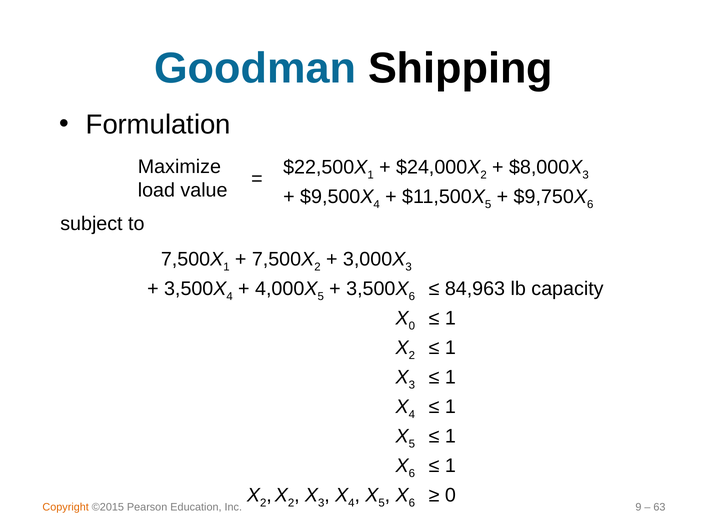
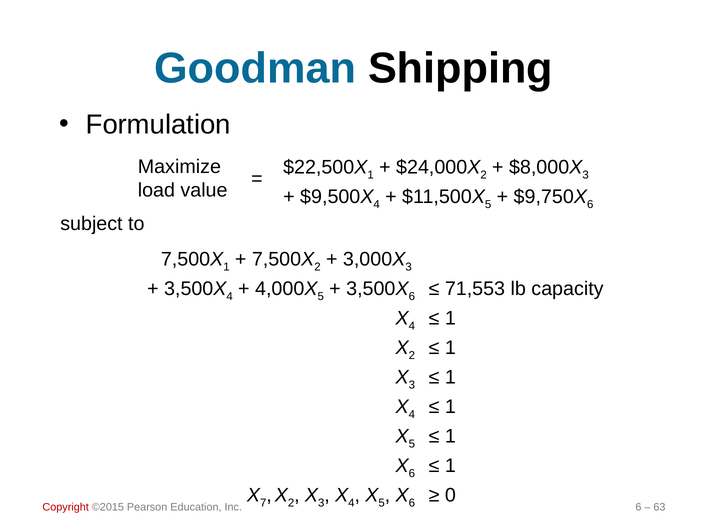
84,963: 84,963 -> 71,553
0 at (412, 326): 0 -> 4
2 at (263, 503): 2 -> 7
Copyright colour: orange -> red
Inc 9: 9 -> 6
